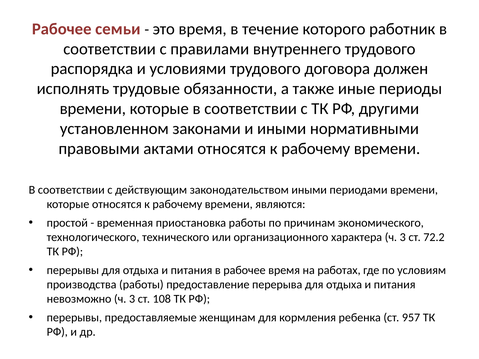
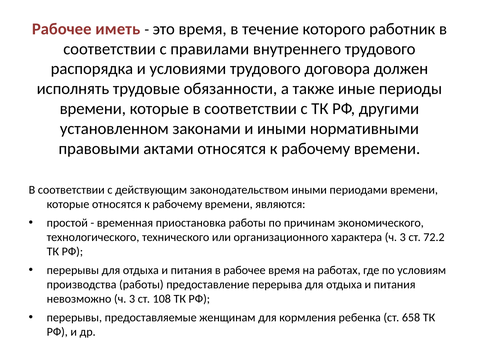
семьи: семьи -> иметь
957: 957 -> 658
